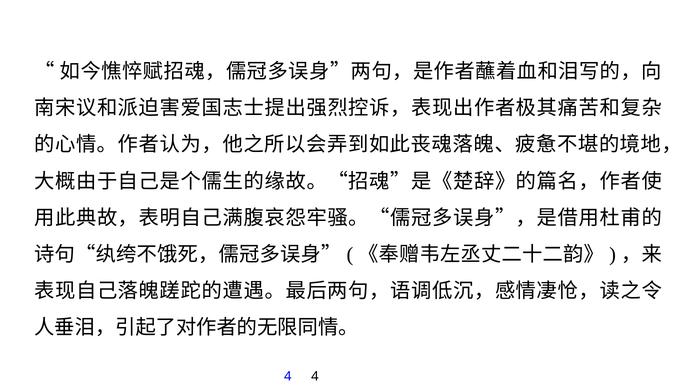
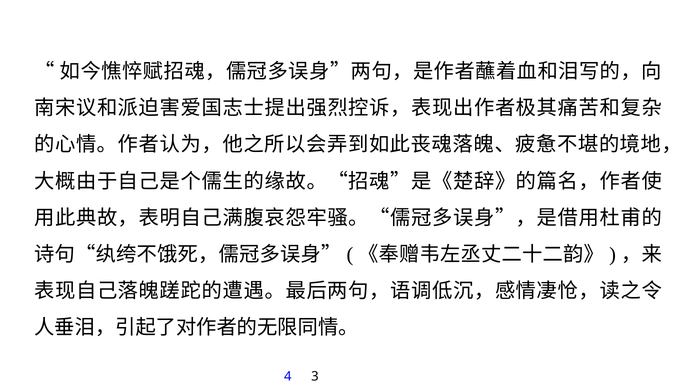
4 4: 4 -> 3
